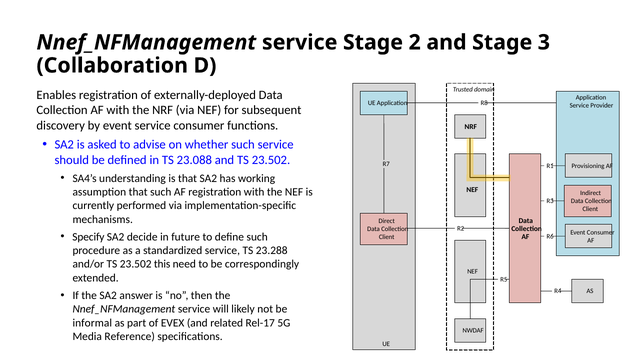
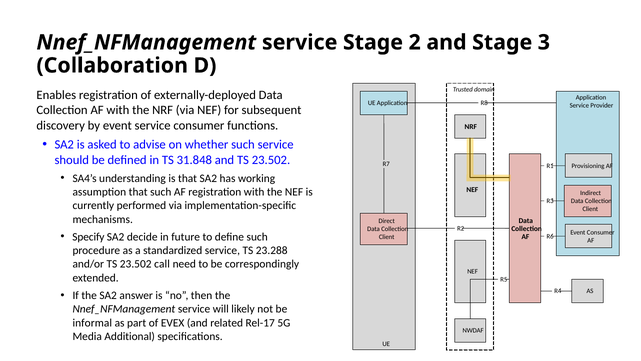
23.088: 23.088 -> 31.848
this: this -> call
Reference: Reference -> Additional
